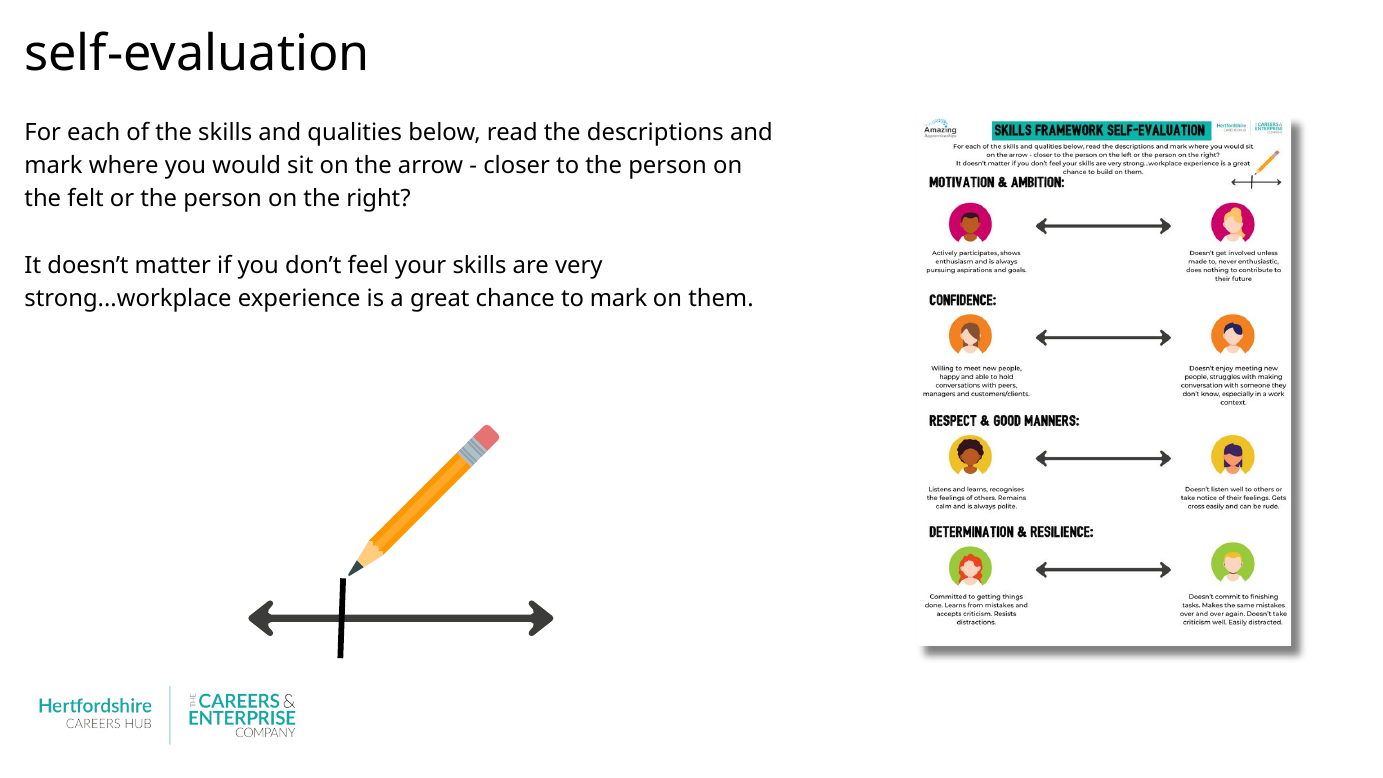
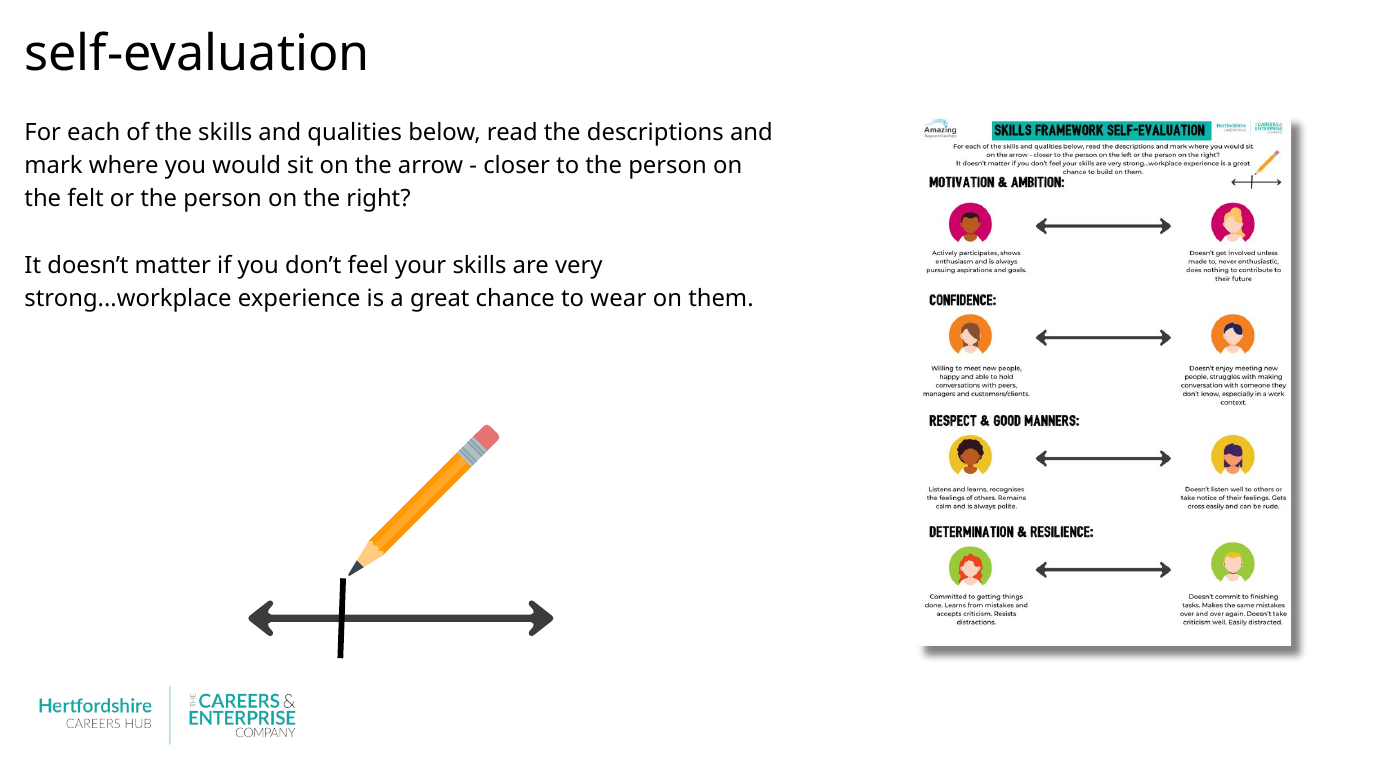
to mark: mark -> wear
